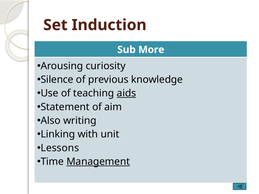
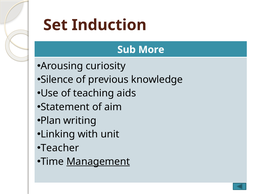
aids underline: present -> none
Also: Also -> Plan
Lessons: Lessons -> Teacher
